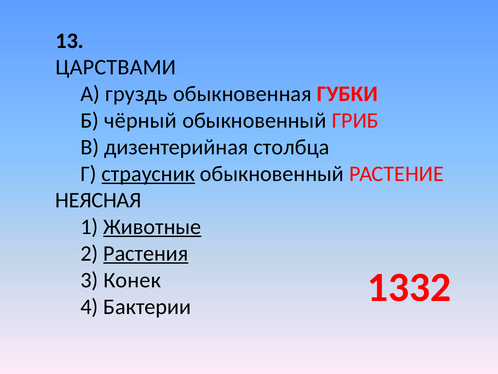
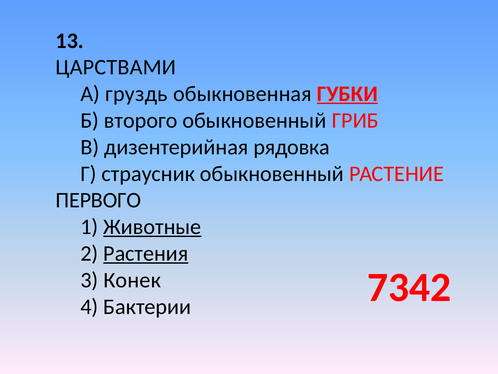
ГУБКИ underline: none -> present
чёрный: чёрный -> второго
столбца: столбца -> рядовка
страусник underline: present -> none
НЕЯСНАЯ: НЕЯСНАЯ -> ПЕРВОГО
1332: 1332 -> 7342
